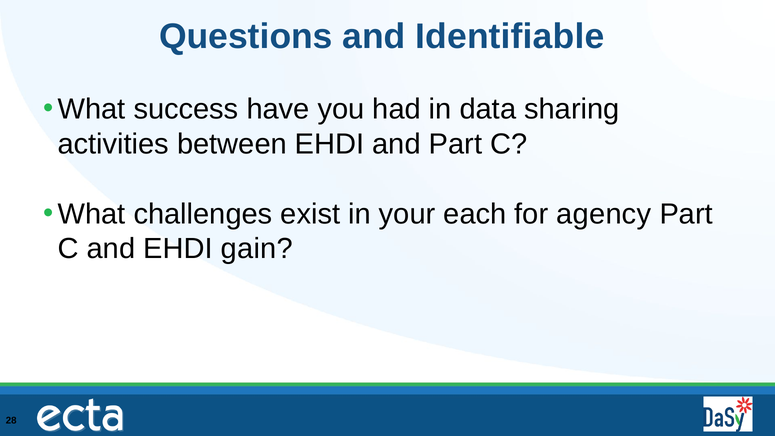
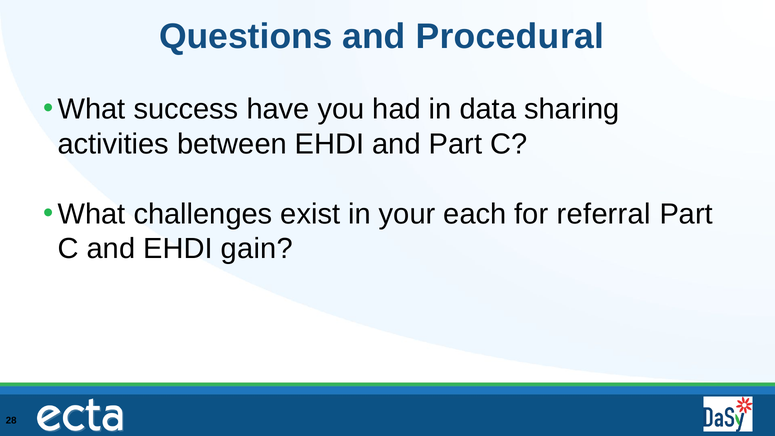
Identifiable: Identifiable -> Procedural
agency: agency -> referral
